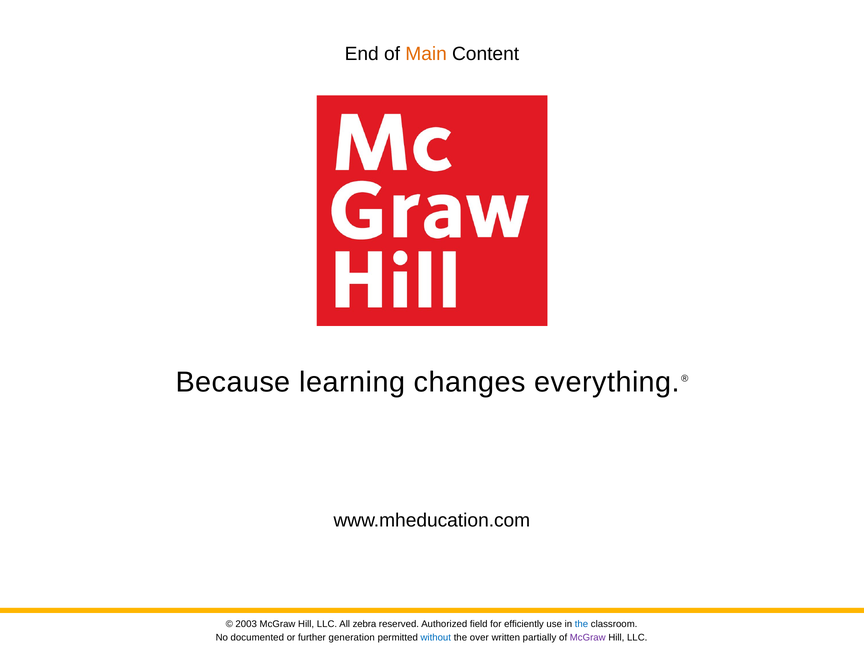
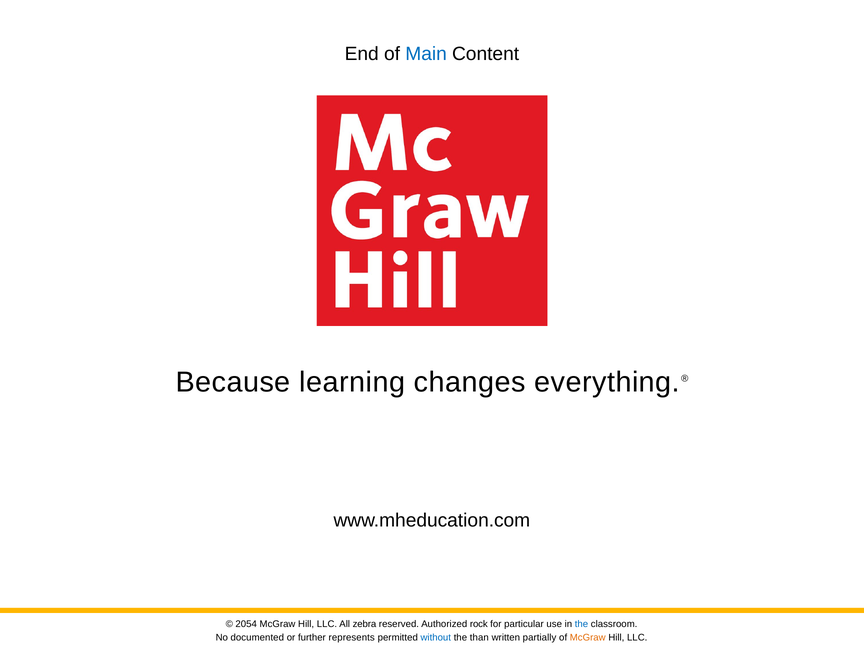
Main colour: orange -> blue
2003: 2003 -> 2054
field: field -> rock
efficiently: efficiently -> particular
generation: generation -> represents
over: over -> than
McGraw at (588, 638) colour: purple -> orange
